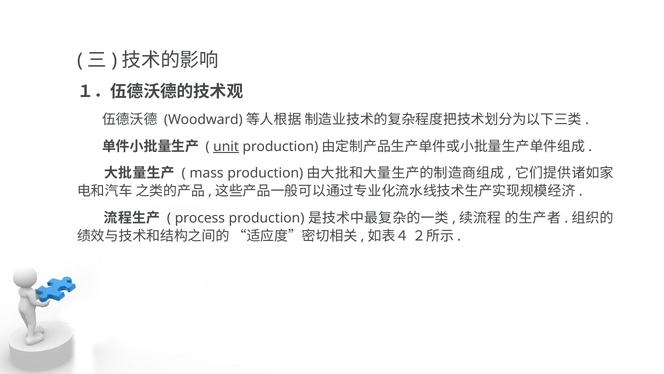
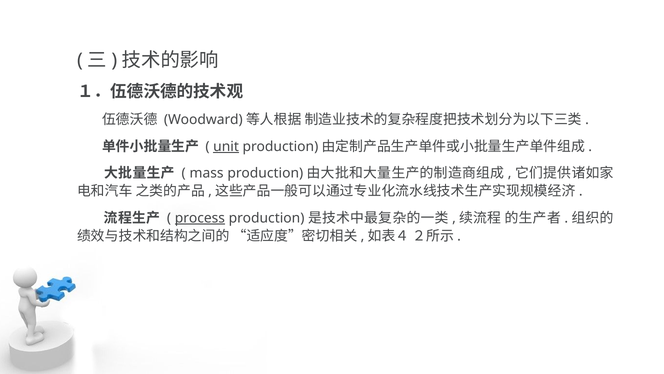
process underline: none -> present
